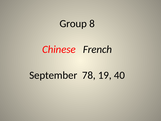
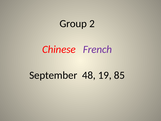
8: 8 -> 2
French colour: black -> purple
78: 78 -> 48
40: 40 -> 85
